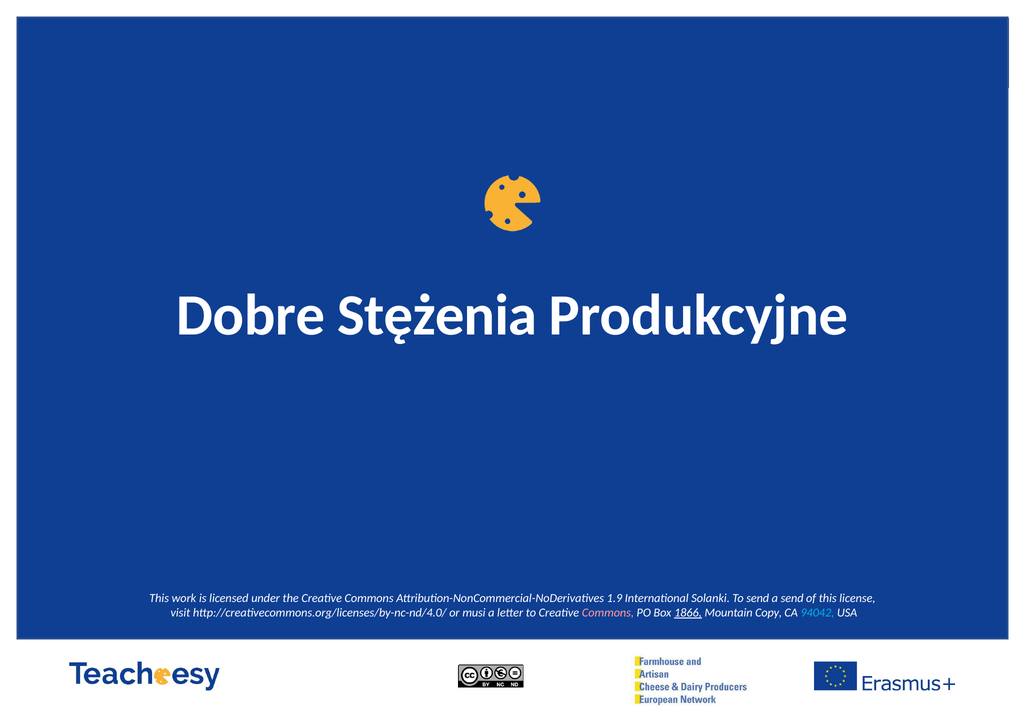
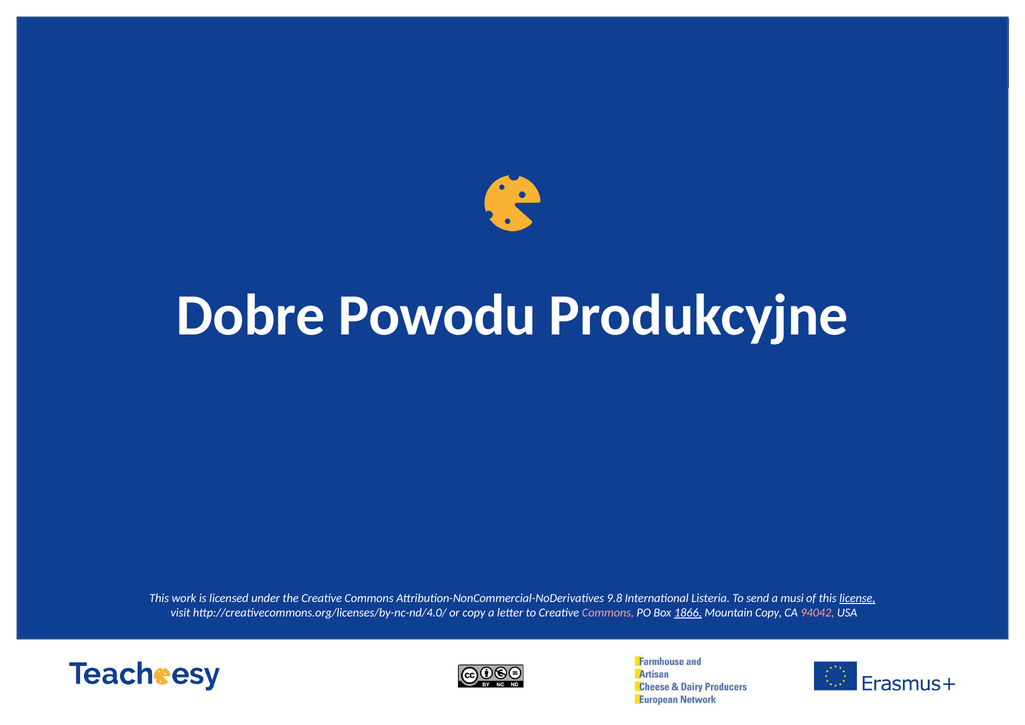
Stężenia: Stężenia -> Powodu
1.9: 1.9 -> 9.8
Solanki: Solanki -> Listeria
a send: send -> musi
license underline: none -> present
or musi: musi -> copy
94042 colour: light blue -> pink
